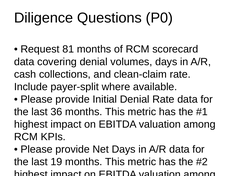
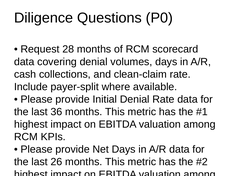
81: 81 -> 28
19: 19 -> 26
